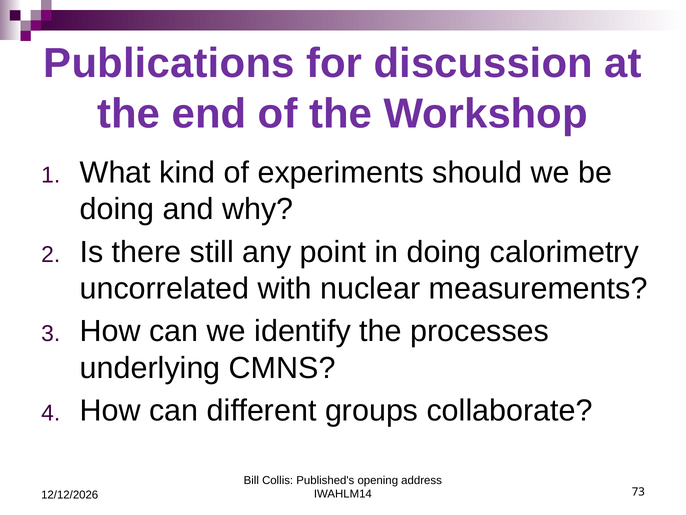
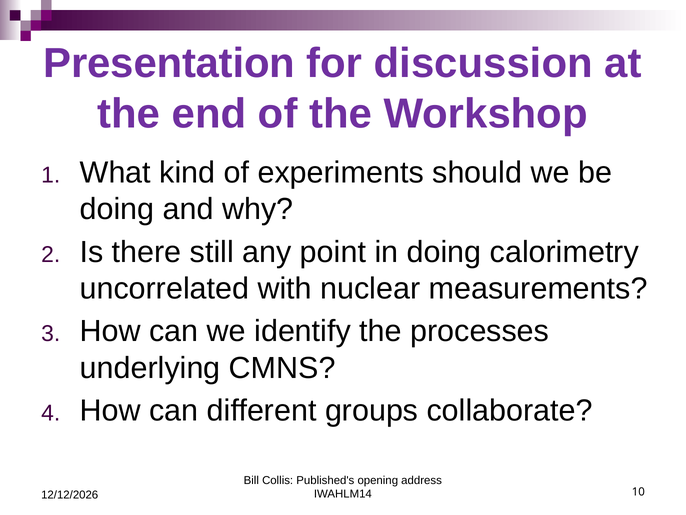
Publications: Publications -> Presentation
73: 73 -> 10
